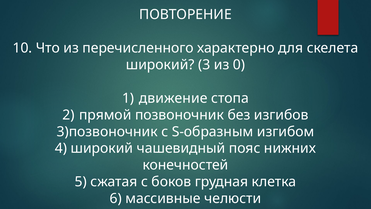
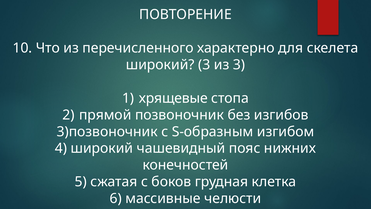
из 0: 0 -> 3
движение: движение -> хрящевые
